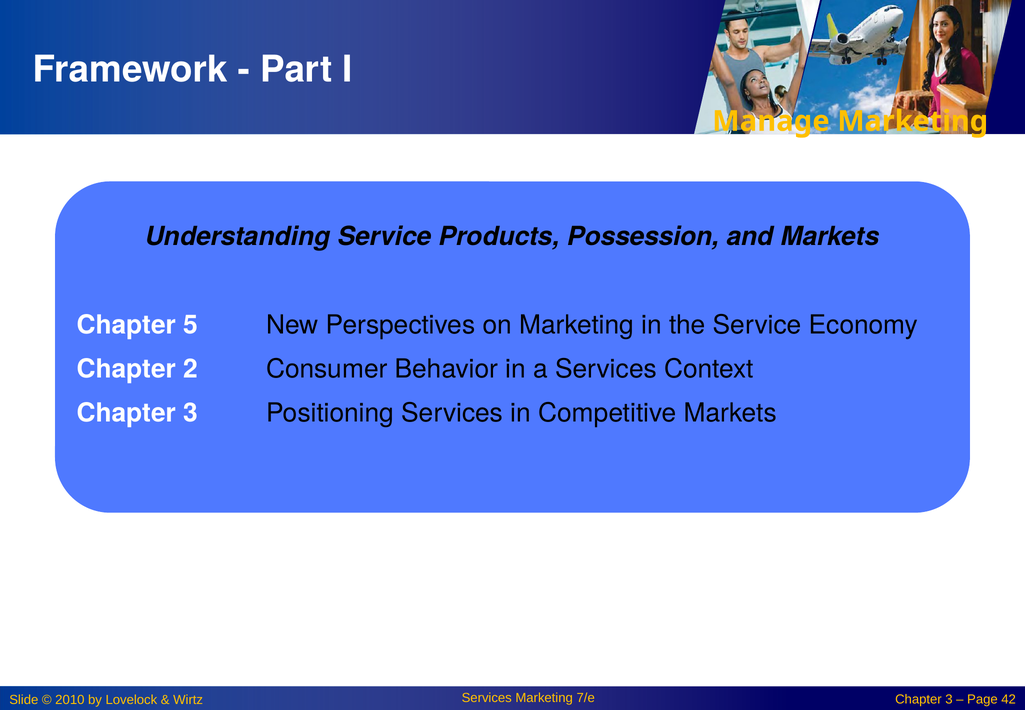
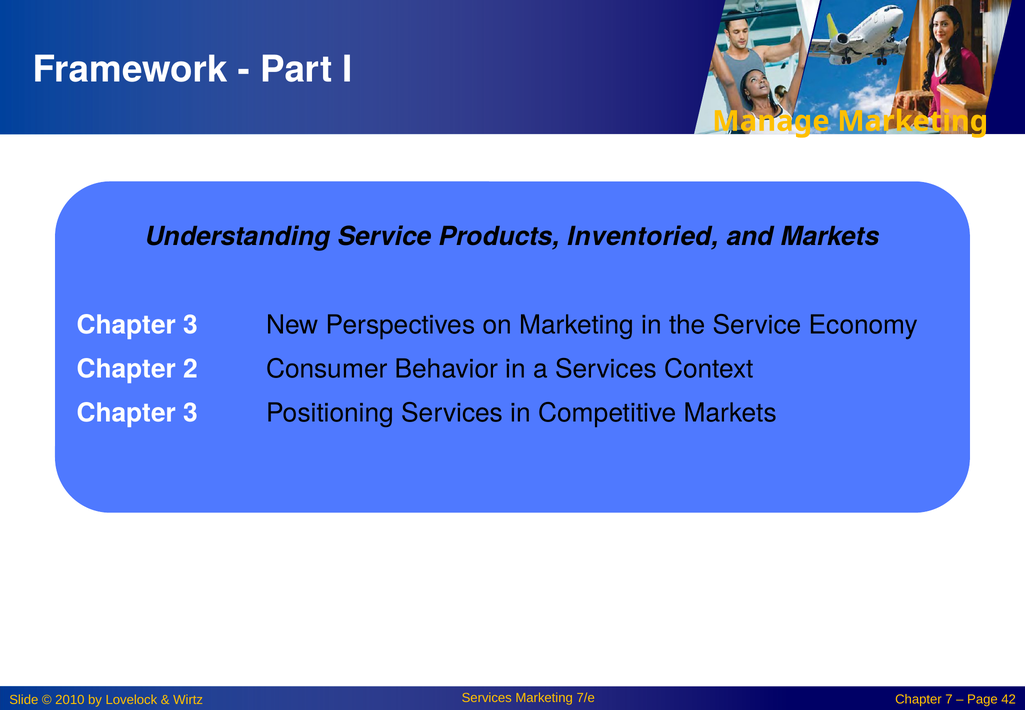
Possession: Possession -> Inventoried
5 at (191, 325): 5 -> 3
3 at (949, 699): 3 -> 7
